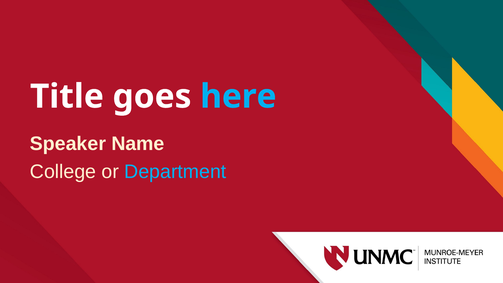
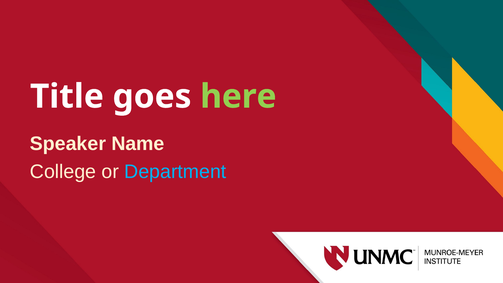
here colour: light blue -> light green
